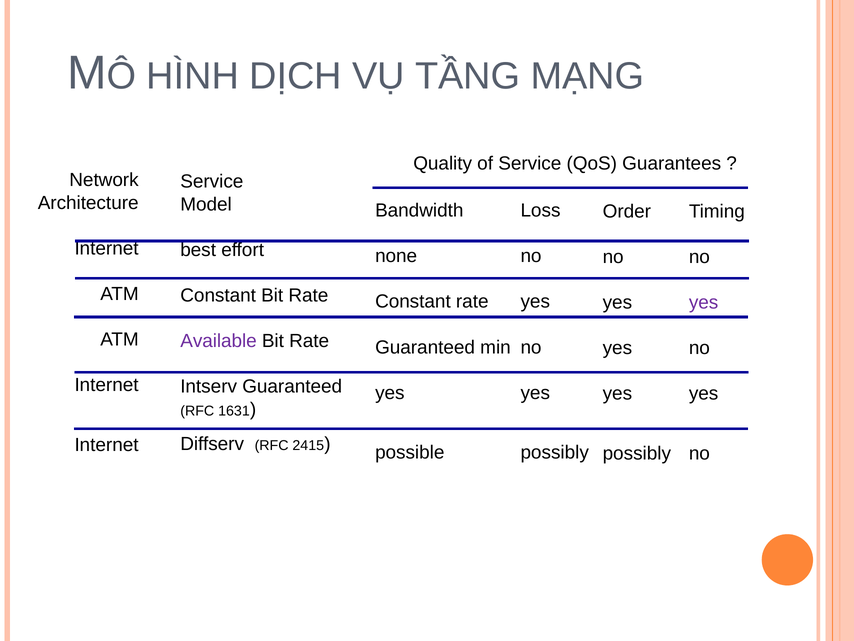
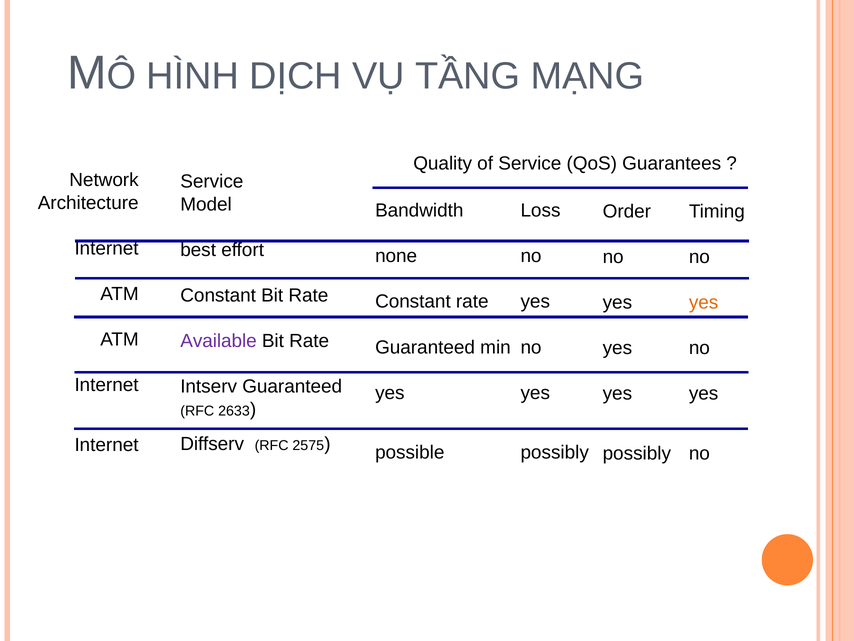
yes at (704, 302) colour: purple -> orange
1631: 1631 -> 2633
2415: 2415 -> 2575
